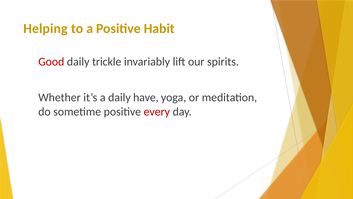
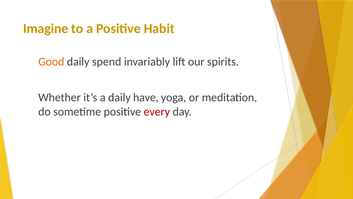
Helping: Helping -> Imagine
Good colour: red -> orange
trickle: trickle -> spend
